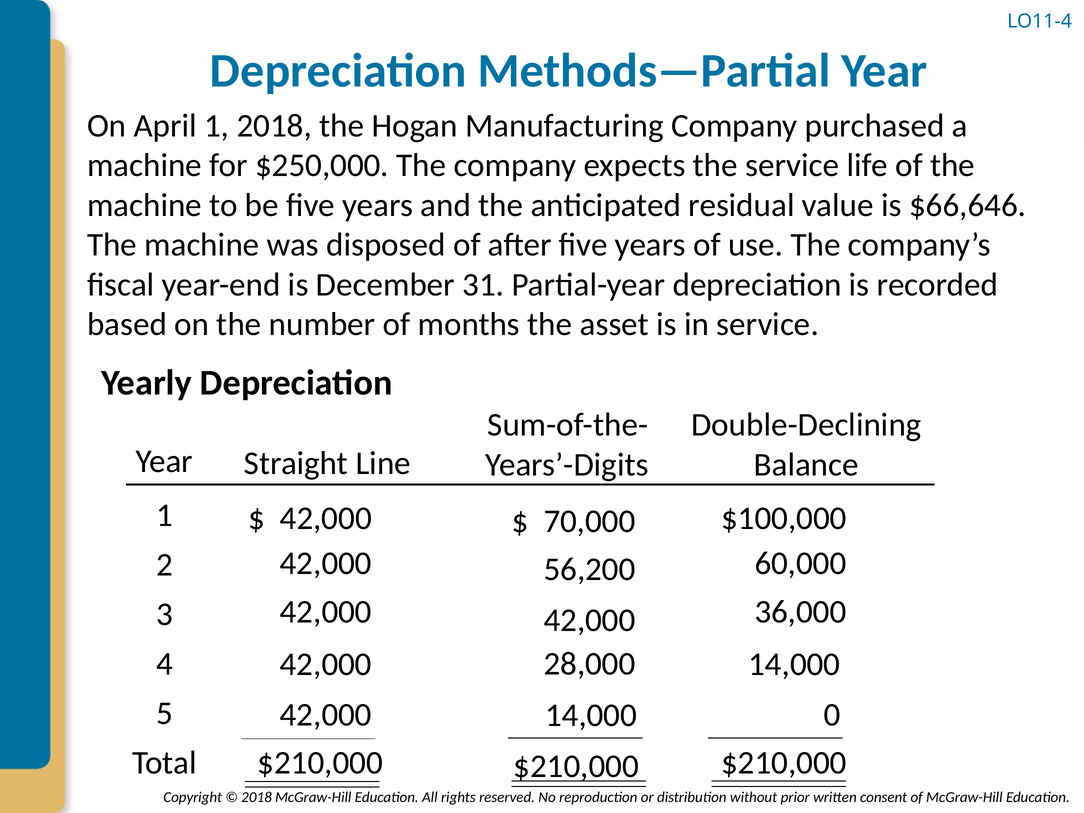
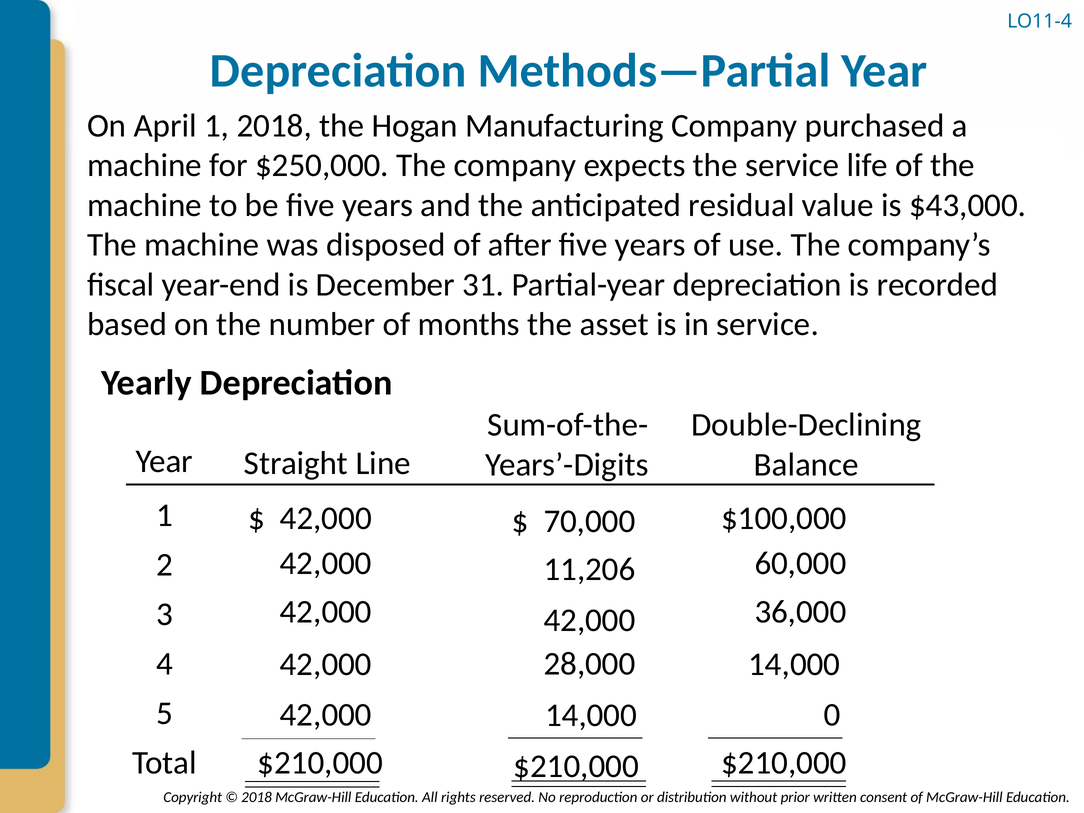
$66,646: $66,646 -> $43,000
56,200: 56,200 -> 11,206
